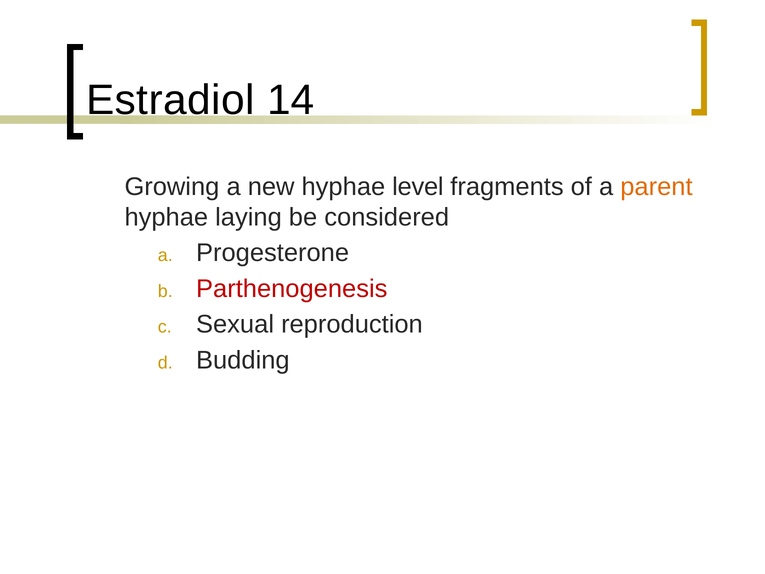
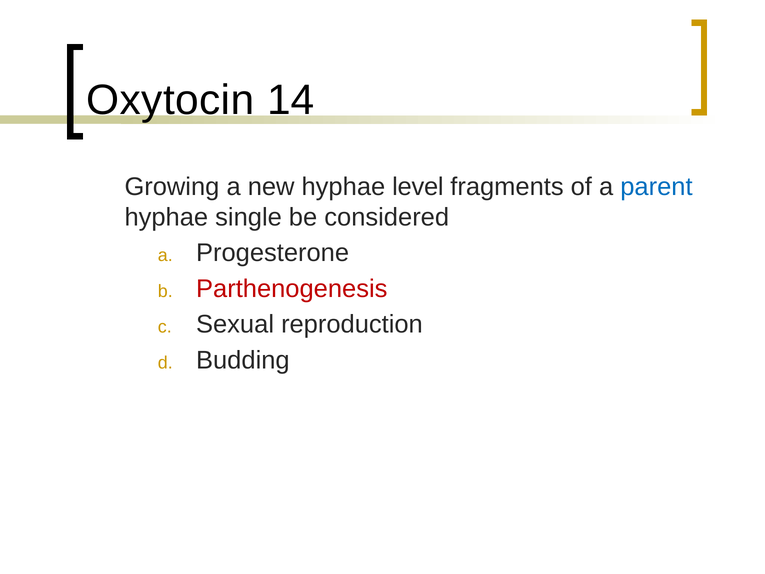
Estradiol: Estradiol -> Oxytocin
parent colour: orange -> blue
laying: laying -> single
